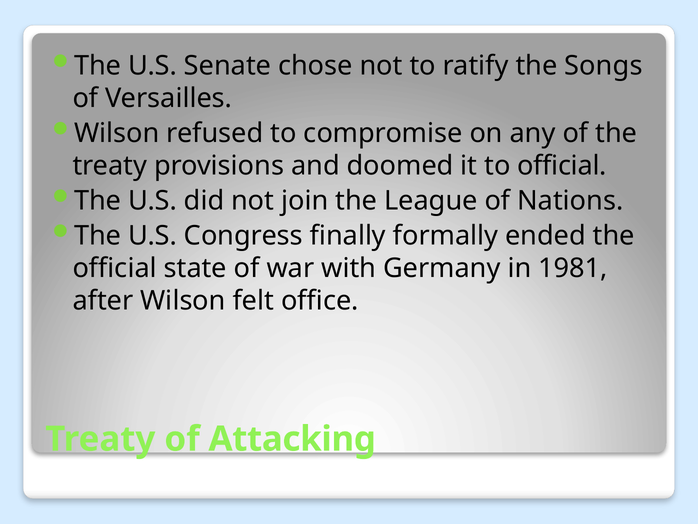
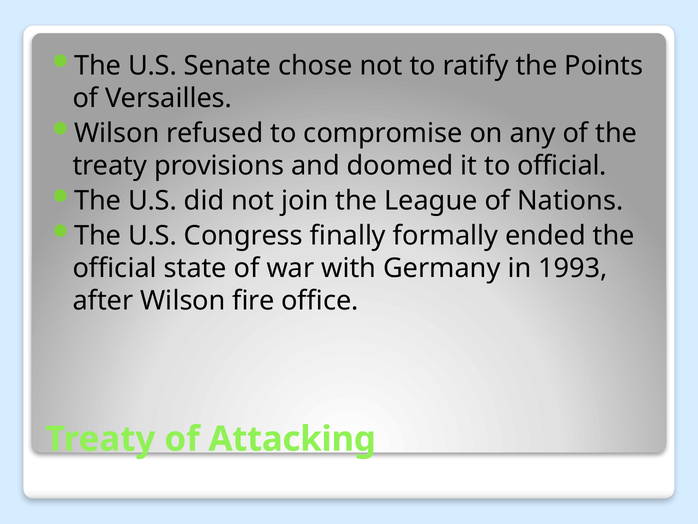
Songs: Songs -> Points
1981: 1981 -> 1993
felt: felt -> fire
